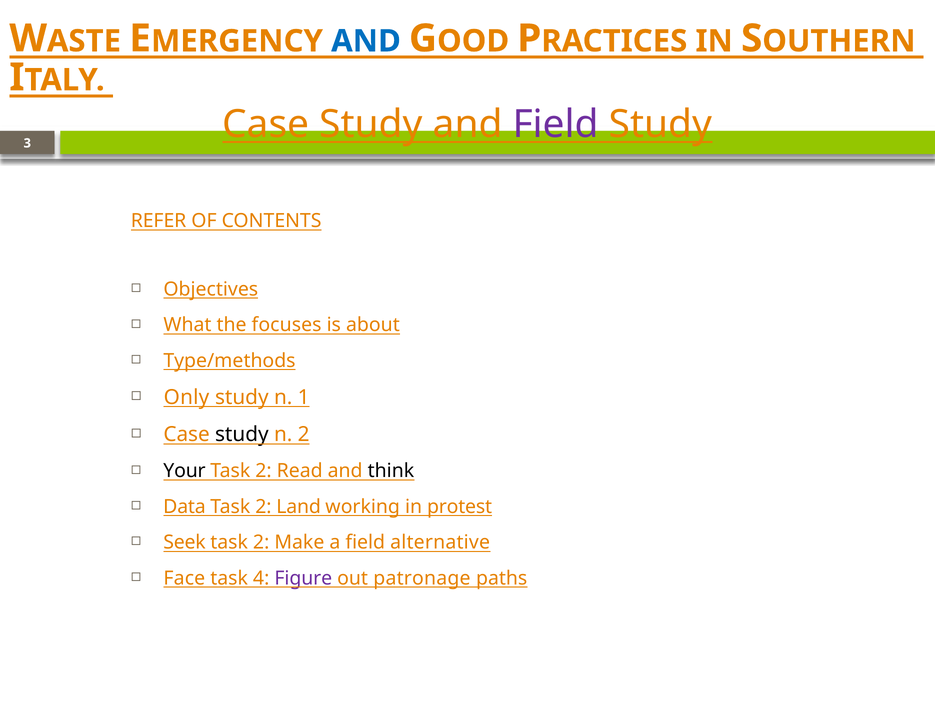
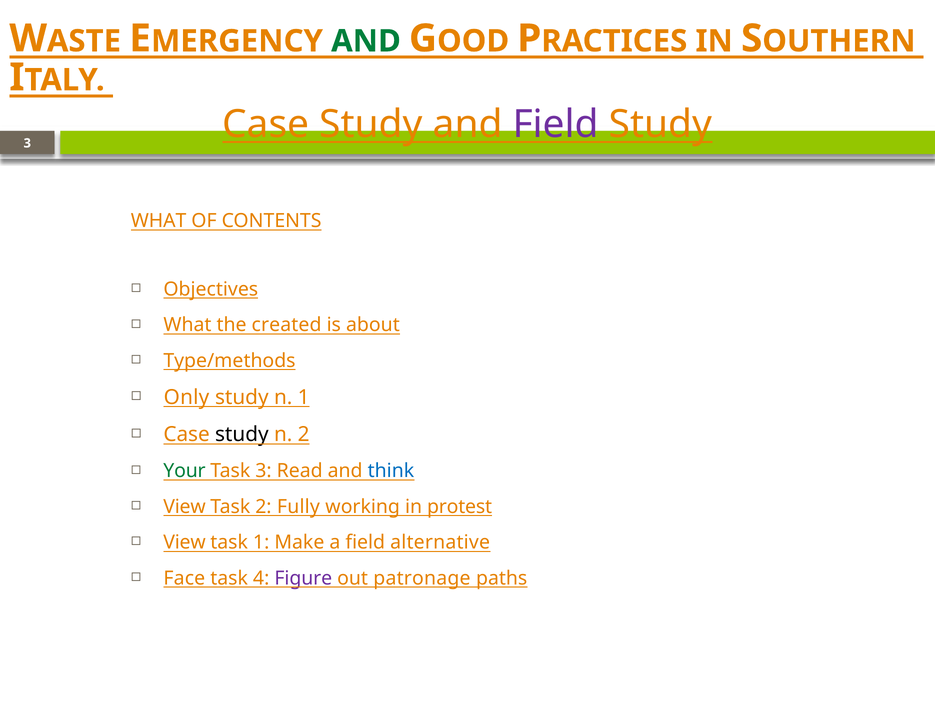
AND at (366, 41) colour: blue -> green
REFER at (159, 221): REFER -> WHAT
focuses: focuses -> created
Your colour: black -> green
2 at (263, 471): 2 -> 3
think colour: black -> blue
Data at (184, 507): Data -> View
Land: Land -> Fully
Seek at (184, 543): Seek -> View
2 at (261, 543): 2 -> 1
